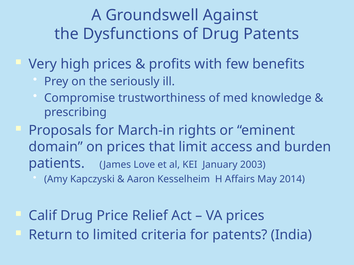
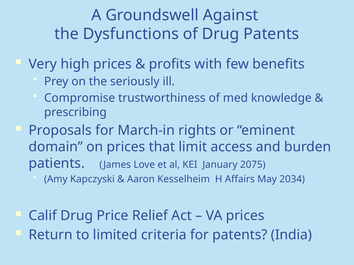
2003: 2003 -> 2075
2014: 2014 -> 2034
